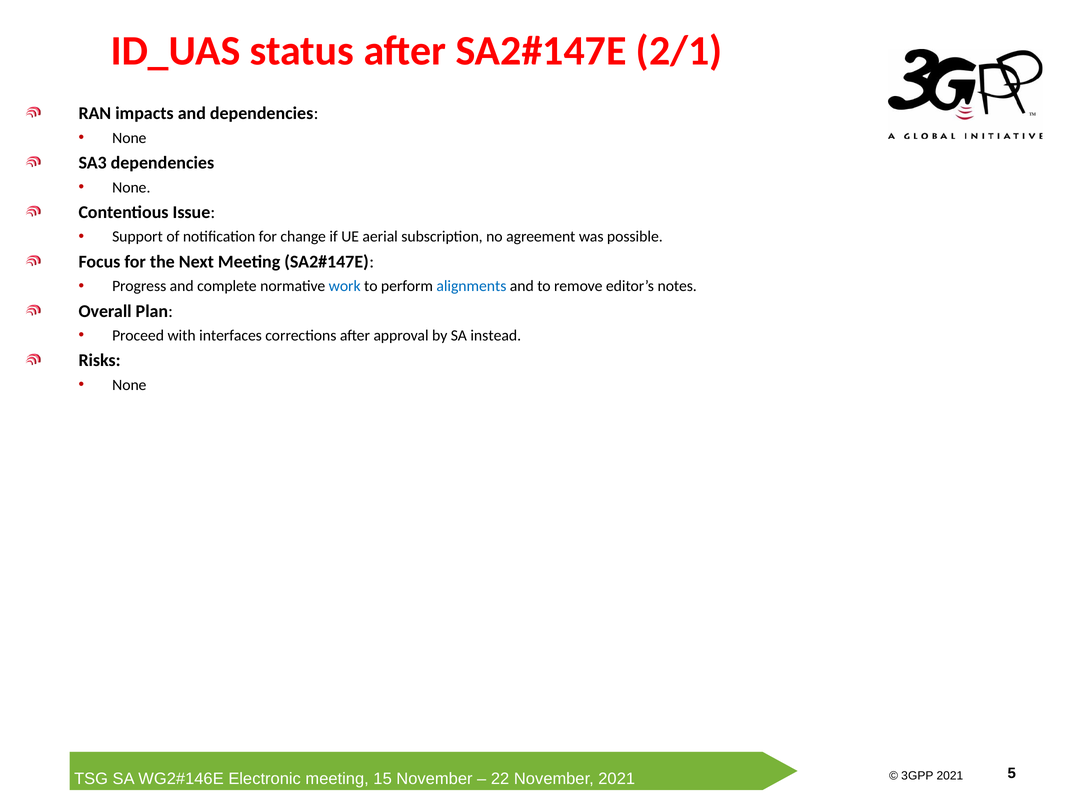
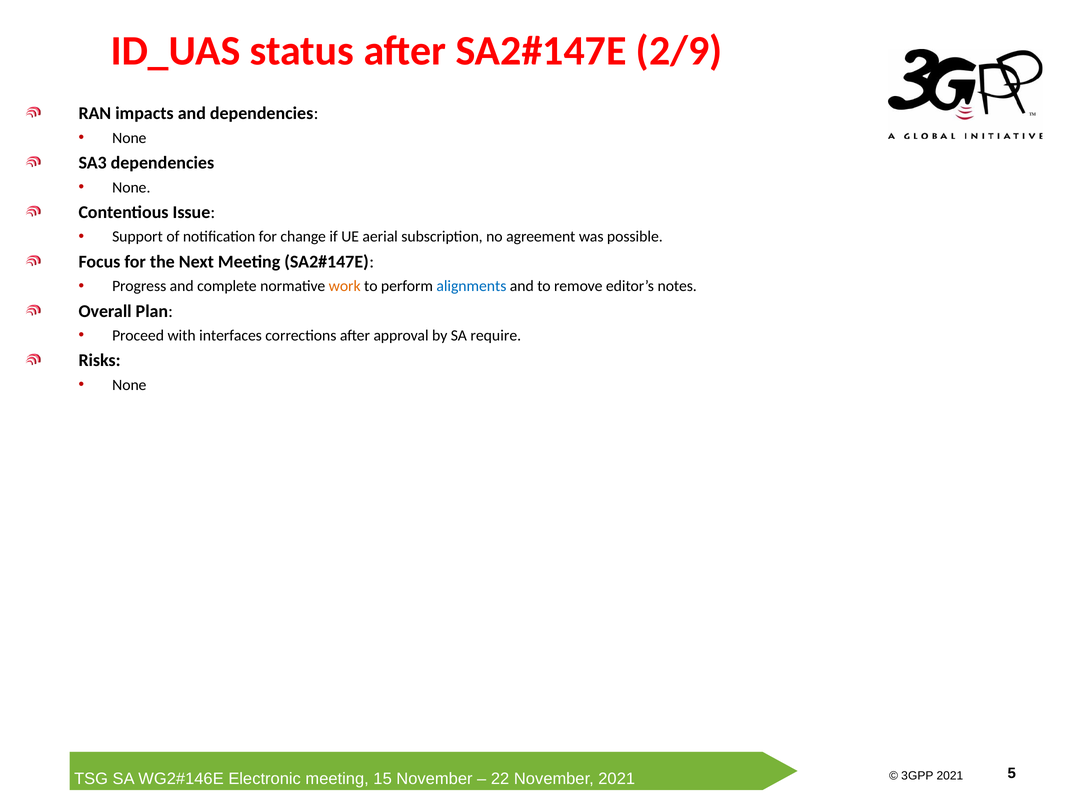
2/1: 2/1 -> 2/9
work colour: blue -> orange
instead: instead -> require
